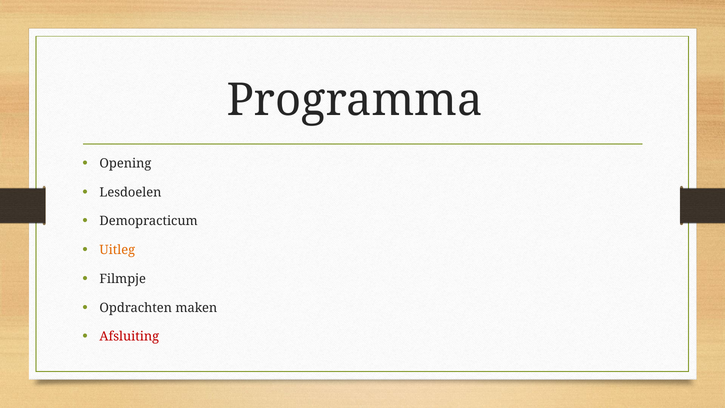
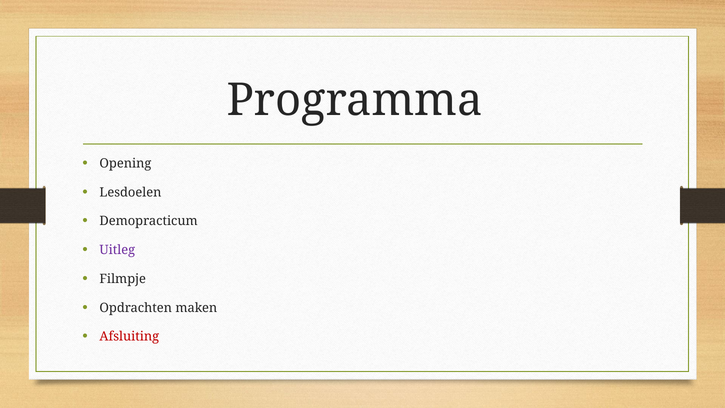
Uitleg colour: orange -> purple
